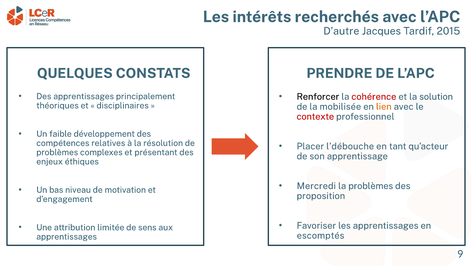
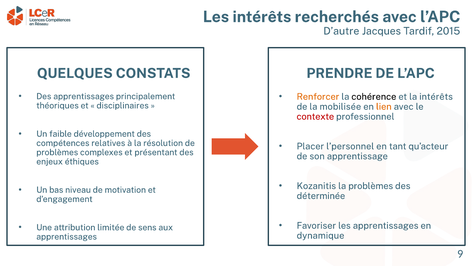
Renforcer colour: black -> orange
cohérence colour: red -> black
la solution: solution -> intérêts
l’débouche: l’débouche -> l’personnel
Mercredi: Mercredi -> Kozanitis
proposition: proposition -> déterminée
escomptés: escomptés -> dynamique
